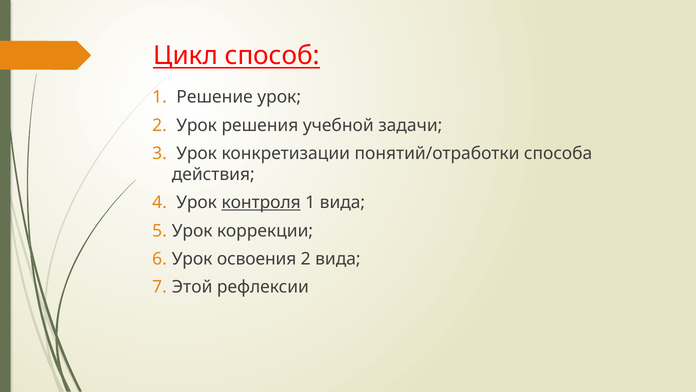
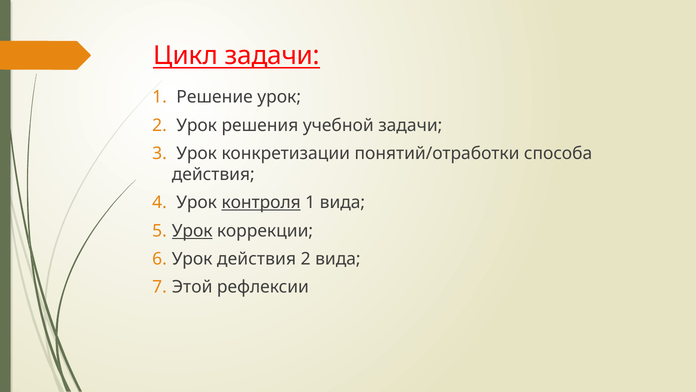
Цикл способ: способ -> задачи
Урок at (192, 231) underline: none -> present
Урок освоения: освоения -> действия
